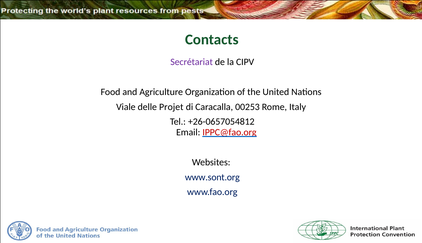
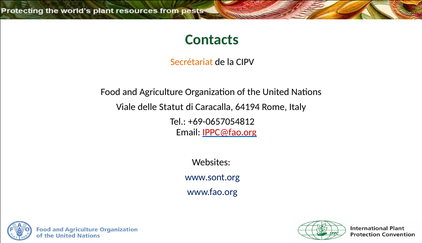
Secrétariat colour: purple -> orange
Projet: Projet -> Statut
00253: 00253 -> 64194
+26-0657054812: +26-0657054812 -> +69-0657054812
